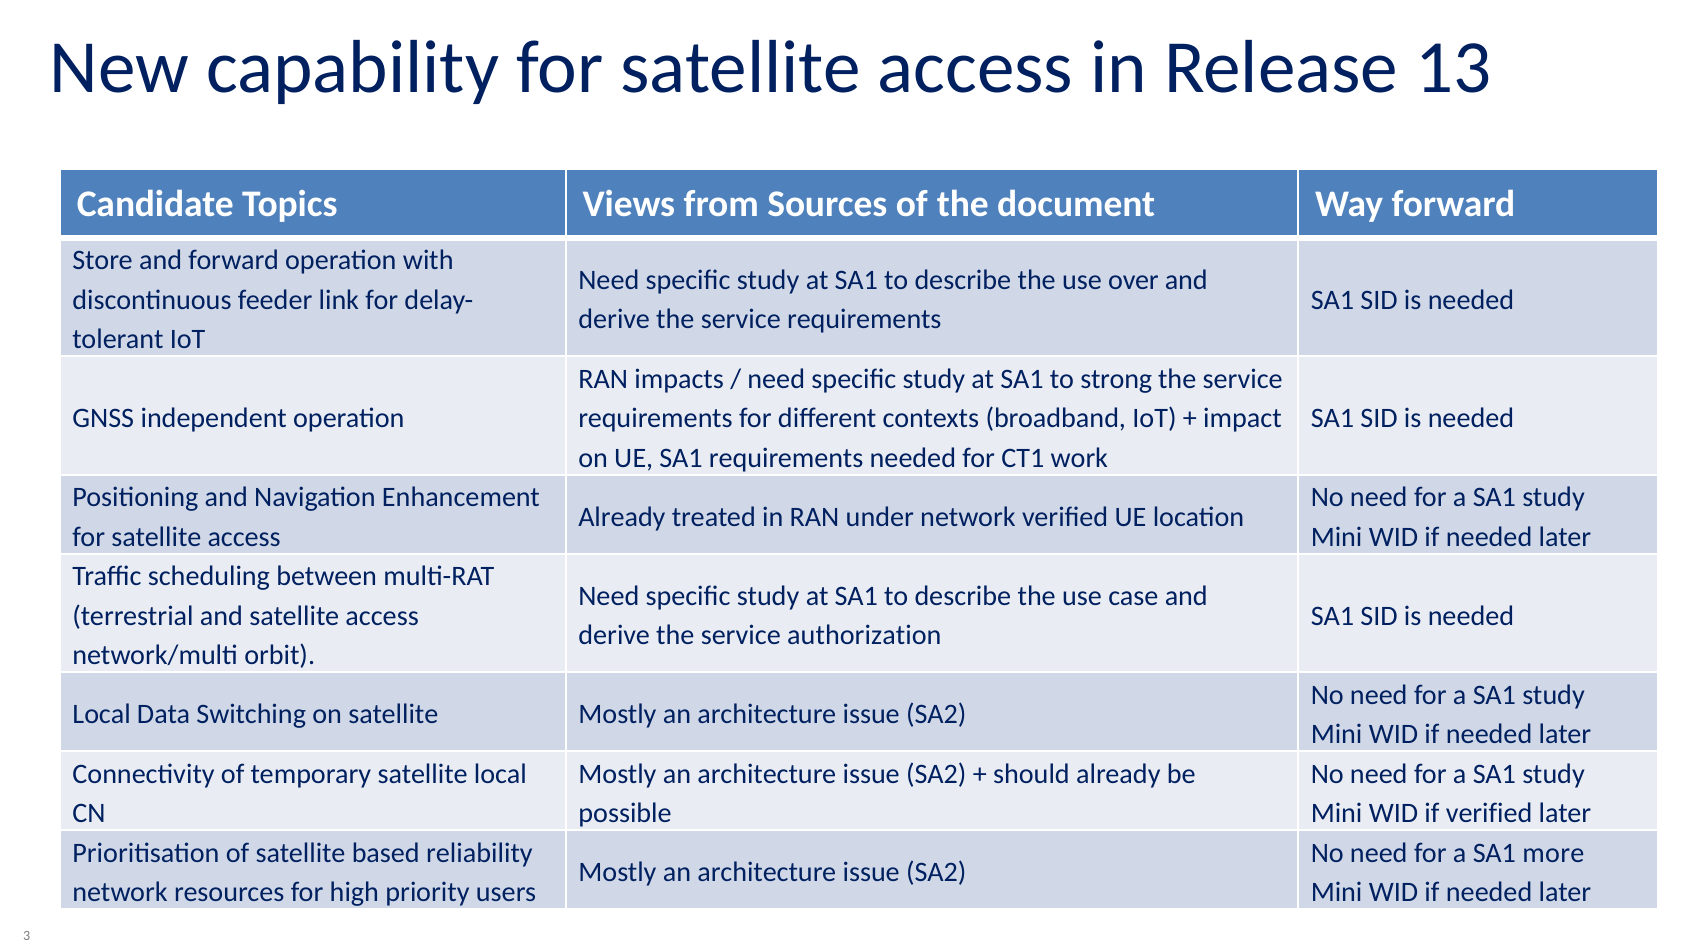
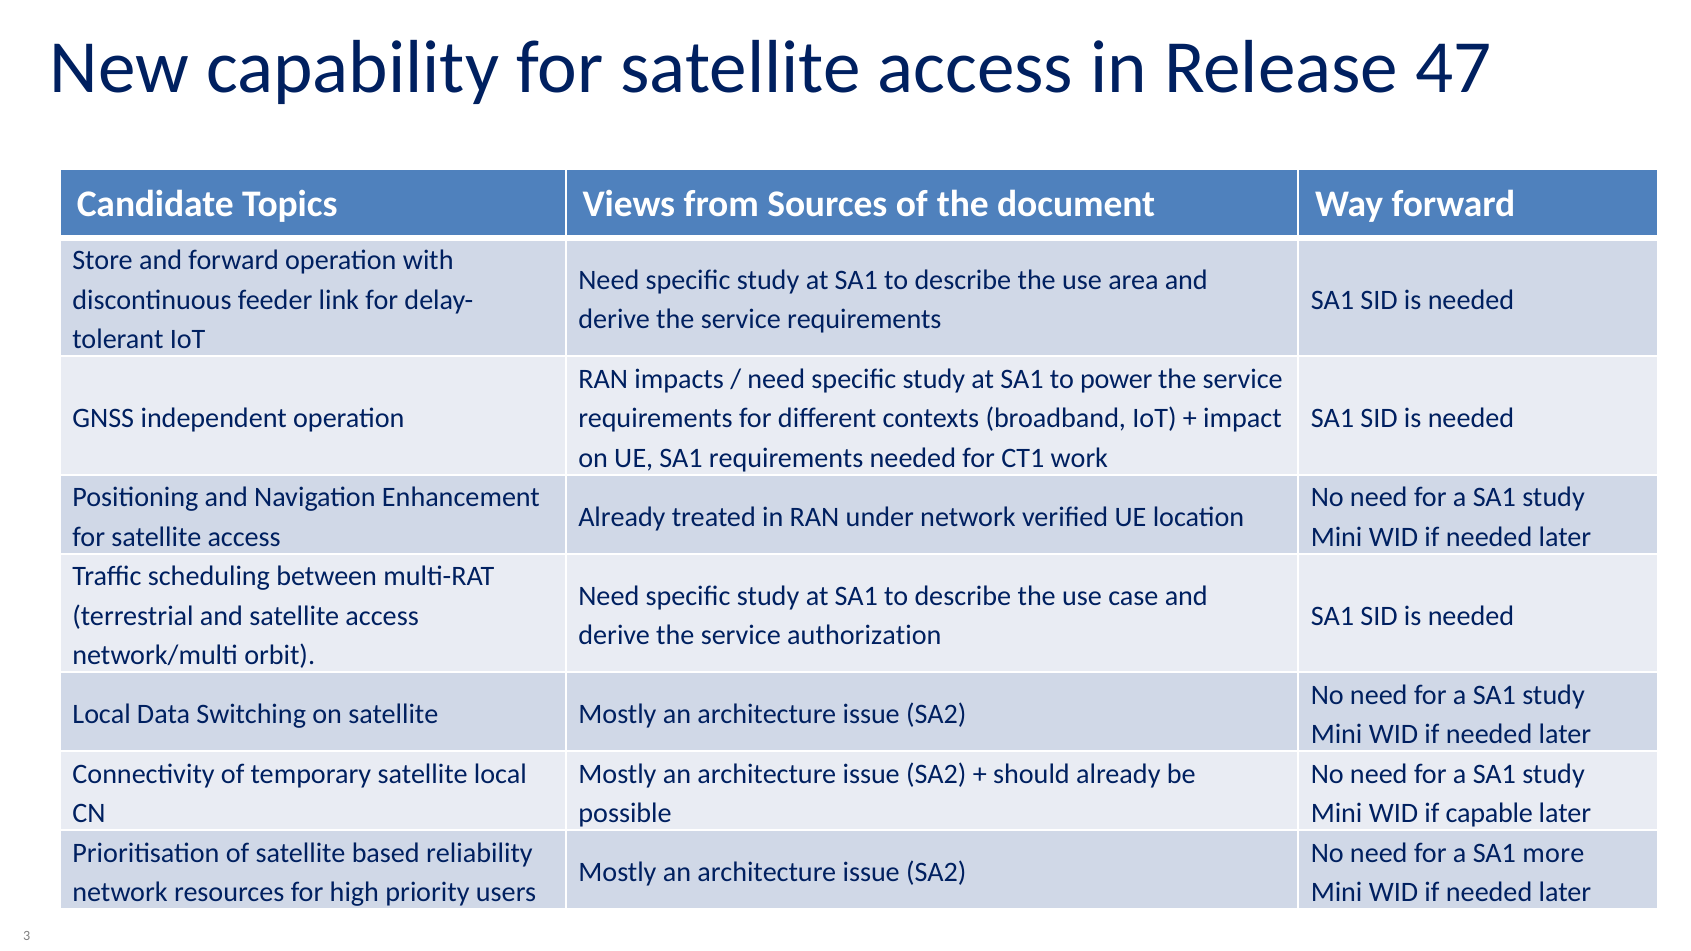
13: 13 -> 47
over: over -> area
strong: strong -> power
if verified: verified -> capable
